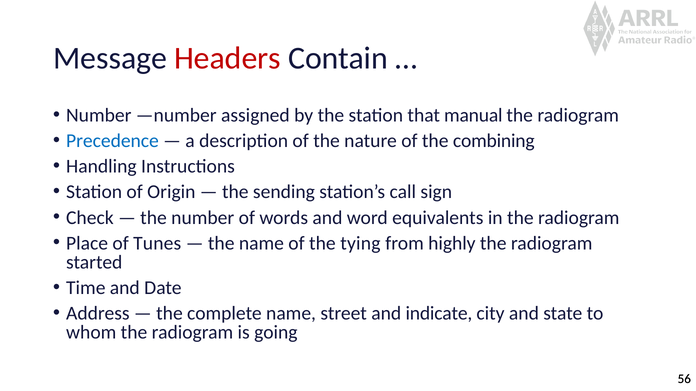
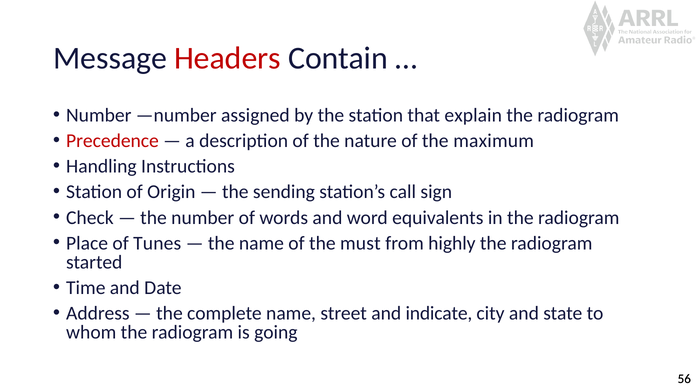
manual: manual -> explain
Precedence colour: blue -> red
combining: combining -> maximum
tying: tying -> must
